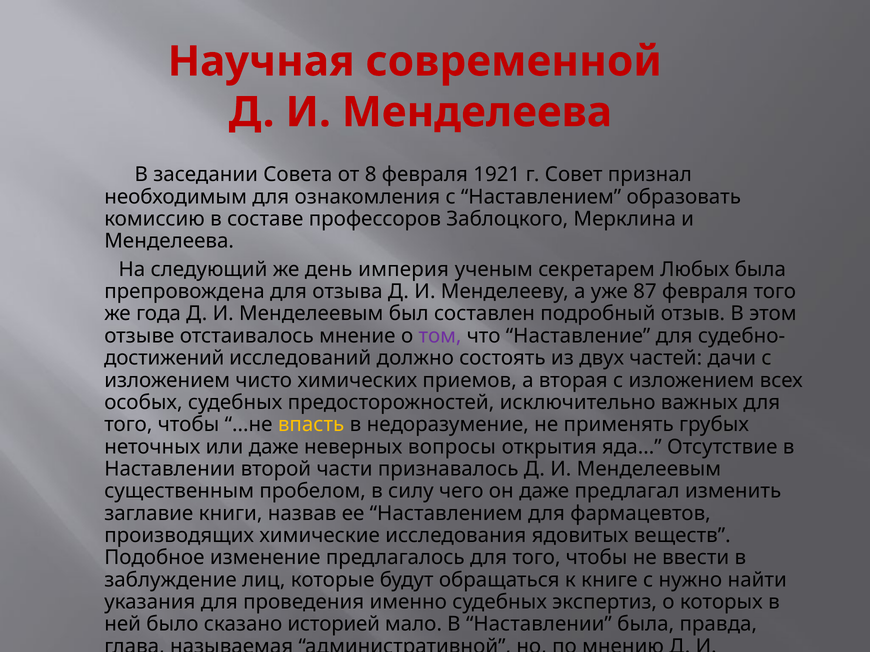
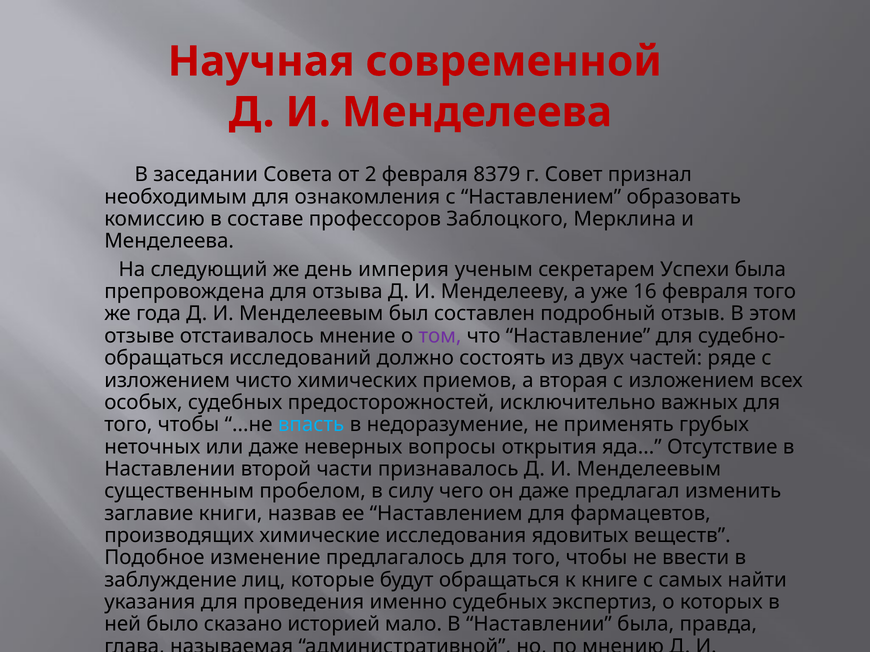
8: 8 -> 2
1921: 1921 -> 8379
Любых: Любых -> Успехи
87: 87 -> 16
достижений at (164, 358): достижений -> обращаться
дачи: дачи -> ряде
впасть colour: yellow -> light blue
нужно: нужно -> самых
